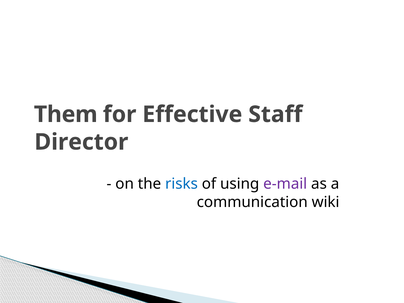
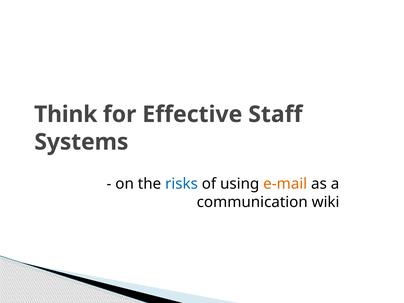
Them: Them -> Think
Director: Director -> Systems
e-mail colour: purple -> orange
